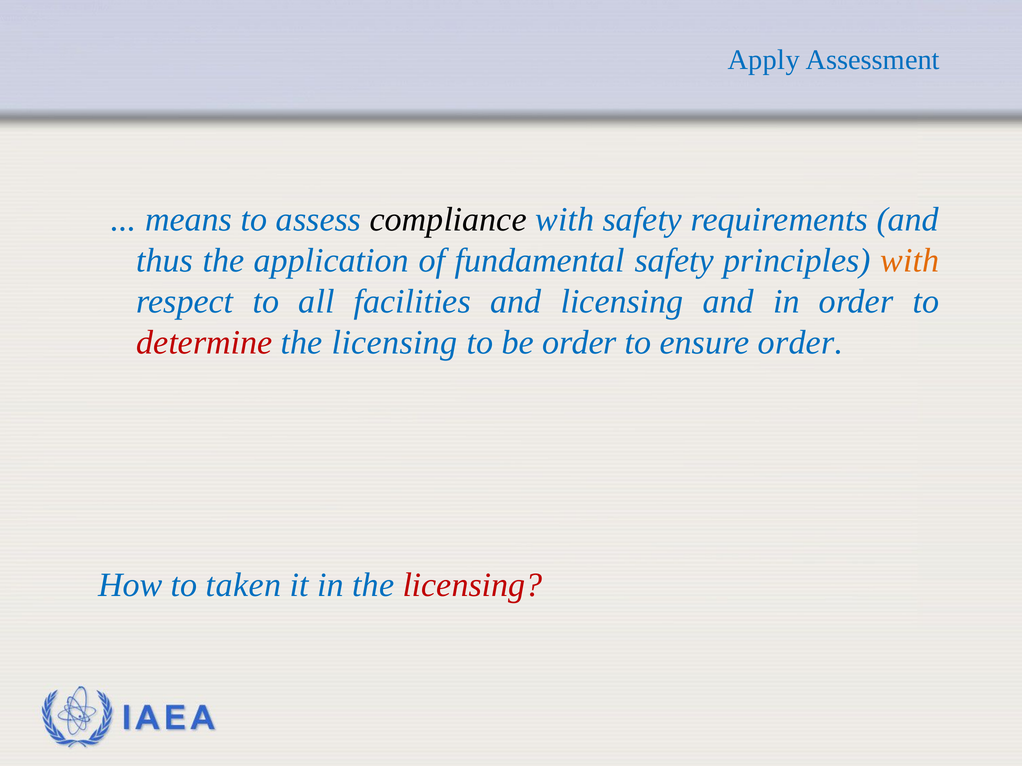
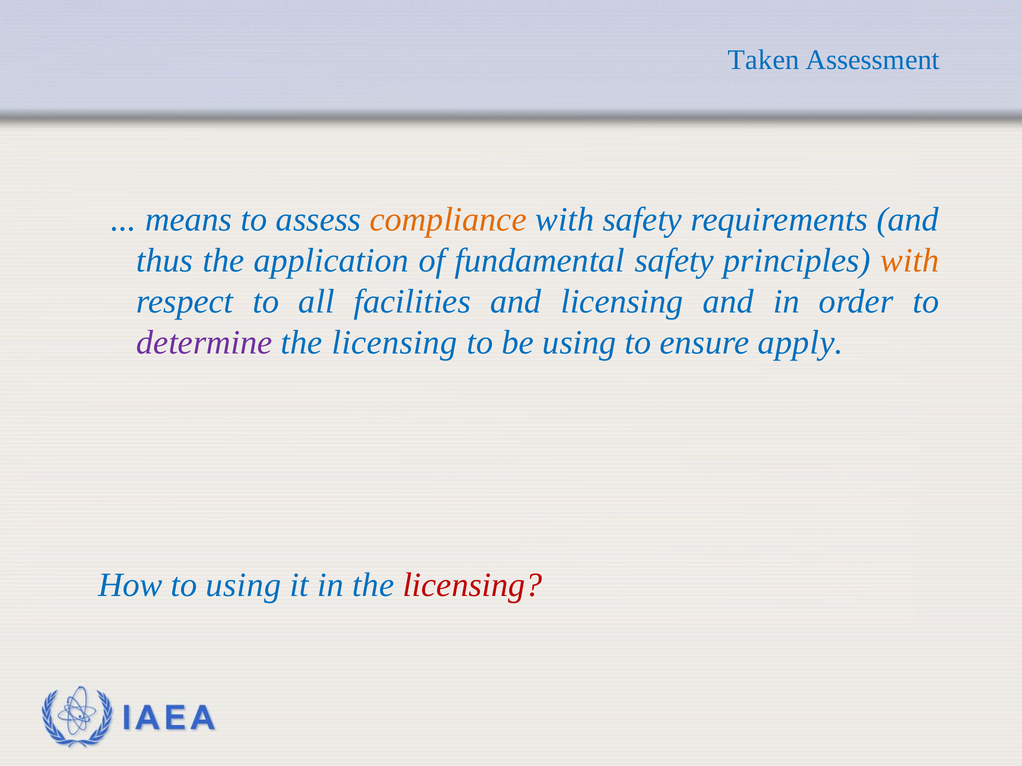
Apply: Apply -> Taken
compliance colour: black -> orange
determine colour: red -> purple
be order: order -> using
ensure order: order -> apply
to taken: taken -> using
